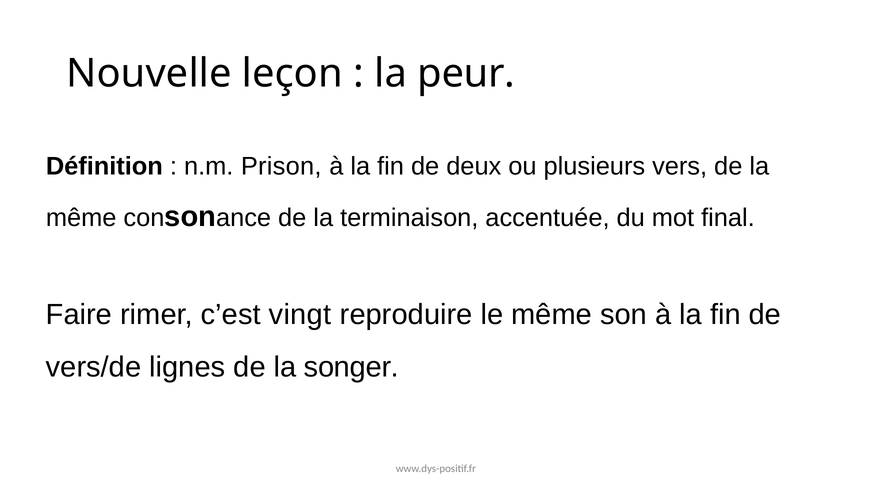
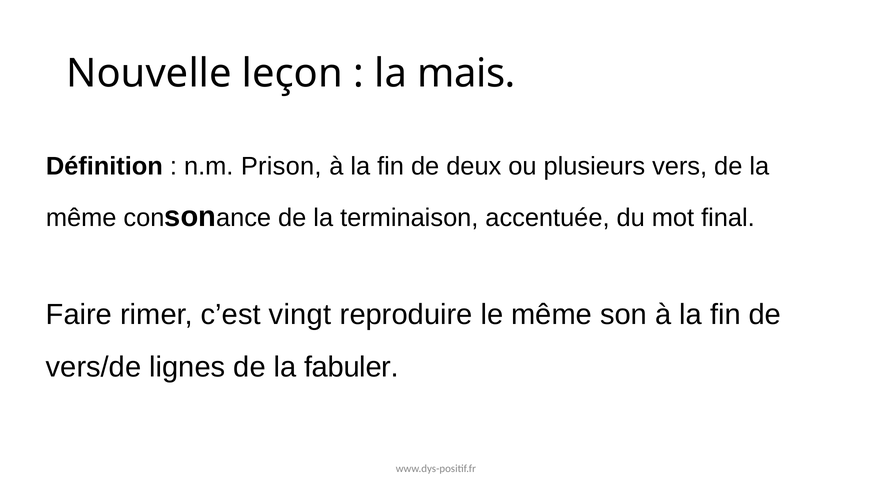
peur: peur -> mais
songer: songer -> fabuler
